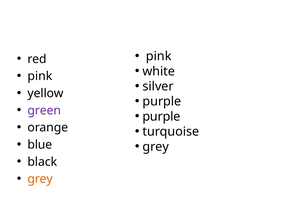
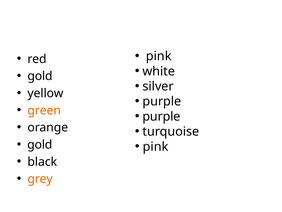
pink at (40, 76): pink -> gold
green colour: purple -> orange
blue at (40, 144): blue -> gold
grey at (156, 146): grey -> pink
